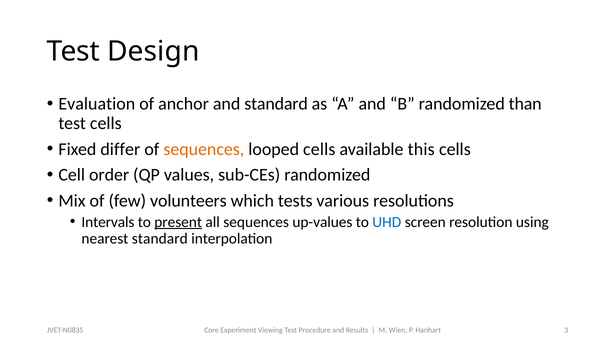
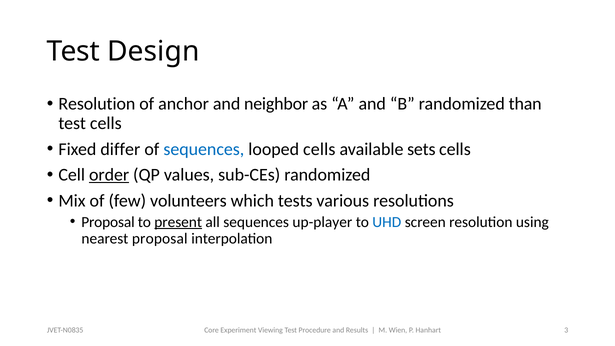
Evaluation at (97, 104): Evaluation -> Resolution
and standard: standard -> neighbor
sequences at (204, 149) colour: orange -> blue
this: this -> sets
order underline: none -> present
Intervals at (108, 222): Intervals -> Proposal
up-values: up-values -> up-player
nearest standard: standard -> proposal
